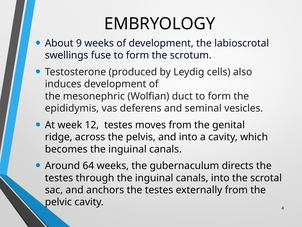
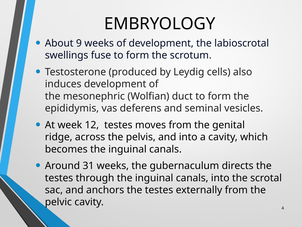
64: 64 -> 31
